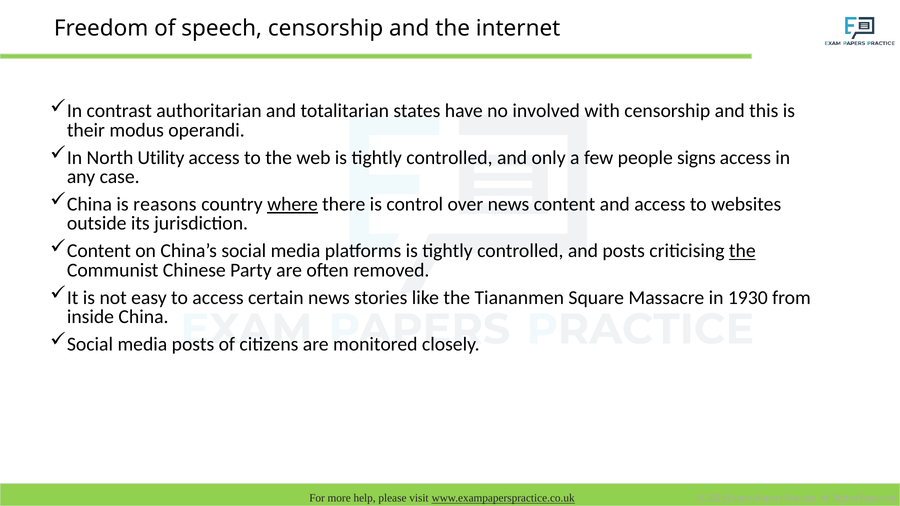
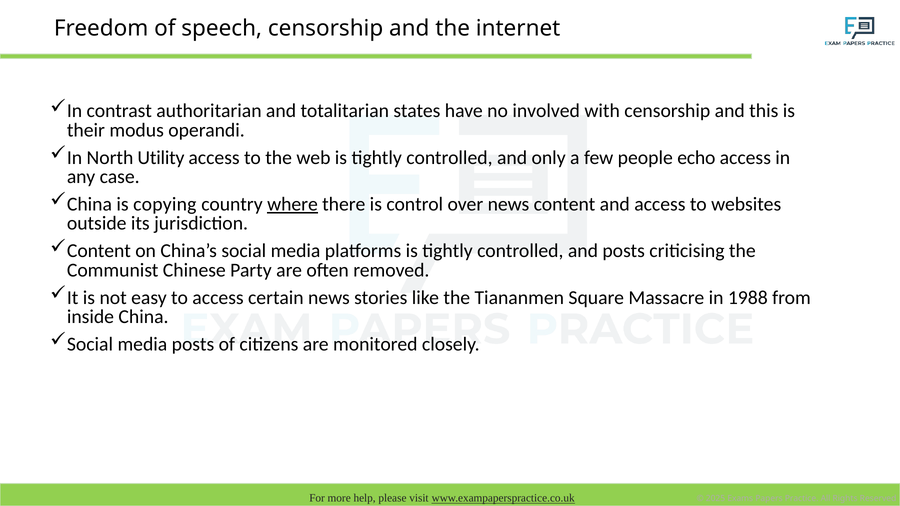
signs: signs -> echo
reasons: reasons -> copying
the at (742, 251) underline: present -> none
1930: 1930 -> 1988
